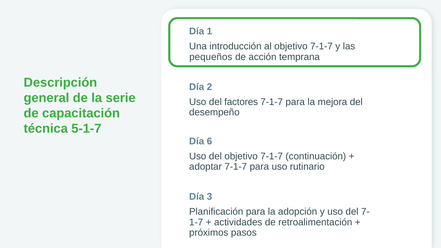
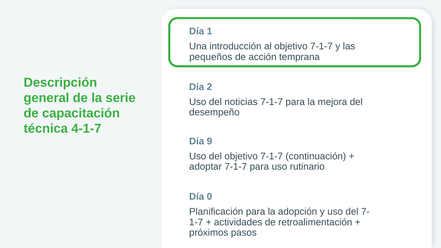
factores: factores -> noticias
5-1-7: 5-1-7 -> 4-1-7
6: 6 -> 9
3: 3 -> 0
